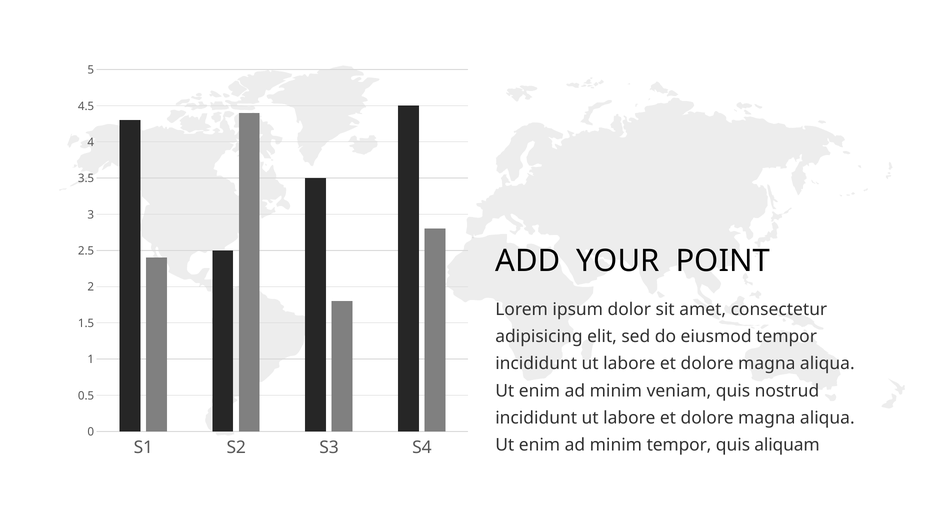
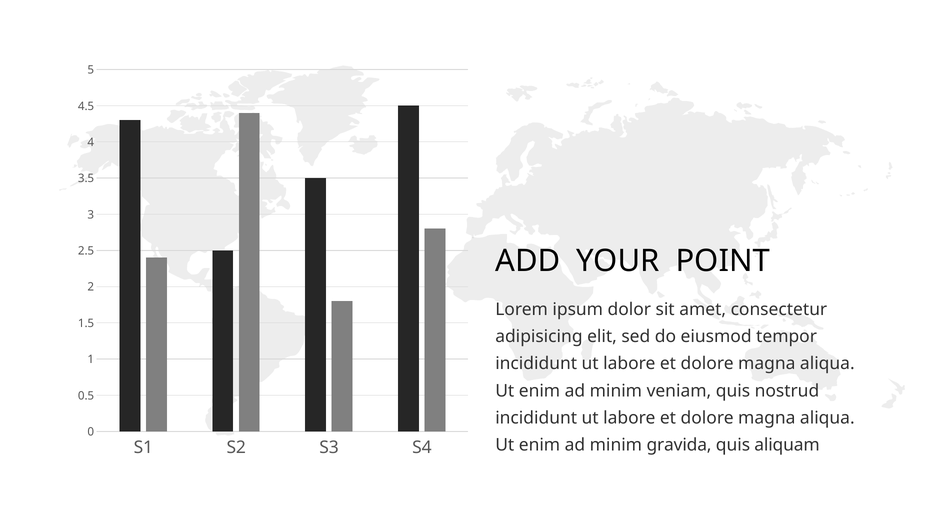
minim tempor: tempor -> gravida
